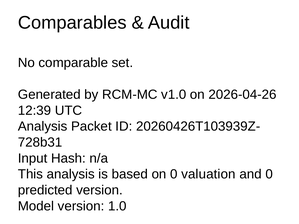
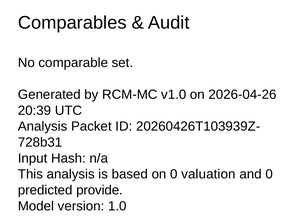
12:39: 12:39 -> 20:39
predicted version: version -> provide
